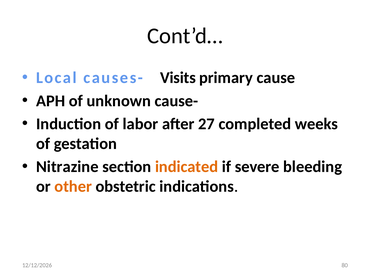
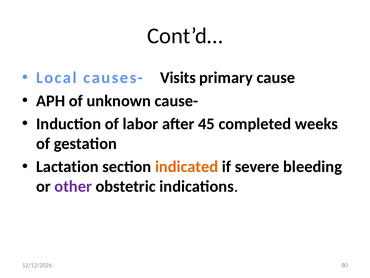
27: 27 -> 45
Nitrazine: Nitrazine -> Lactation
other colour: orange -> purple
